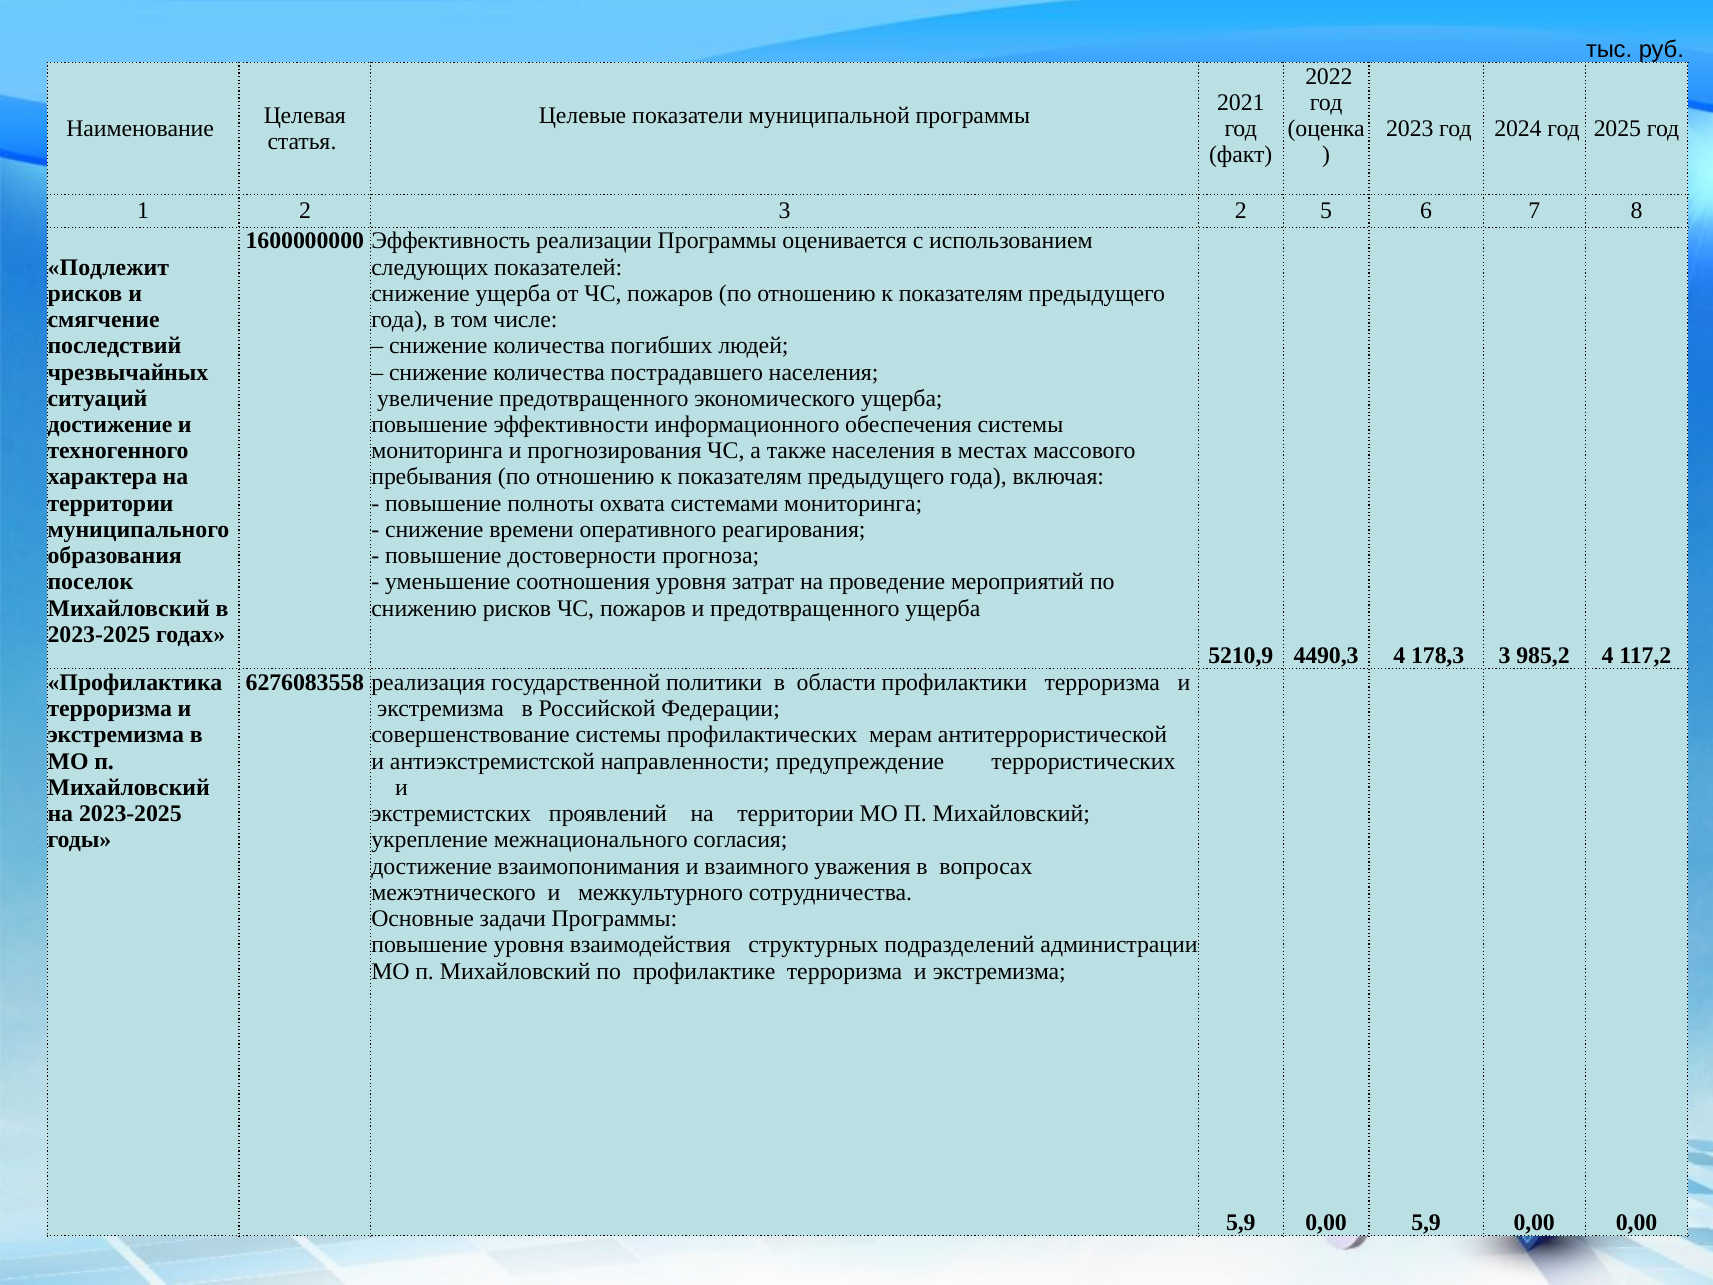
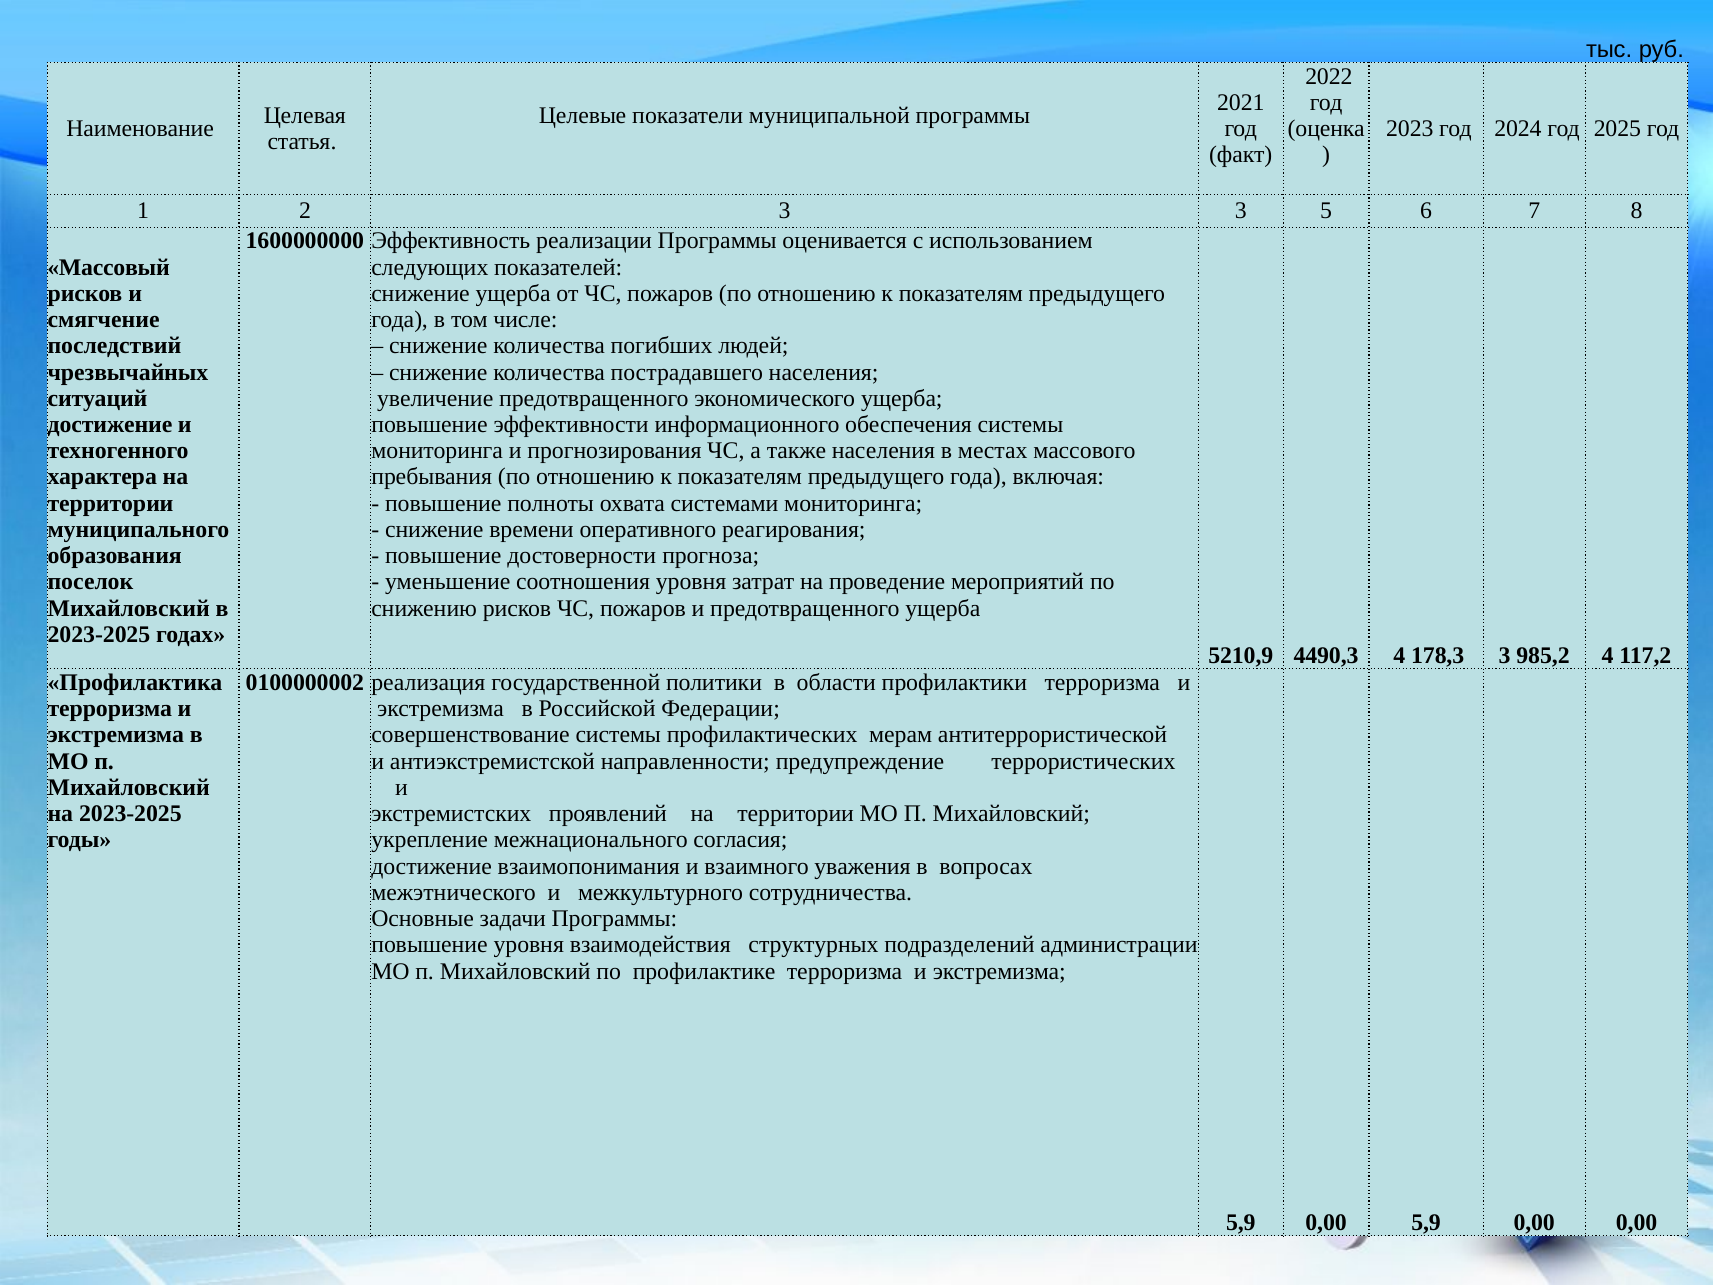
3 2: 2 -> 3
Подлежит: Подлежит -> Массовый
6276083558: 6276083558 -> 0100000002
